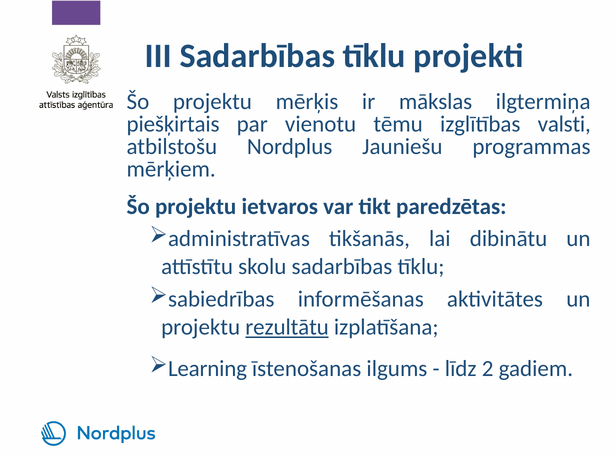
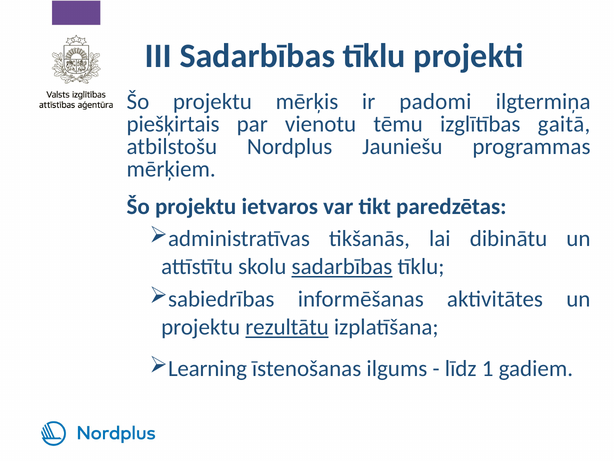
mākslas: mākslas -> padomi
valsti: valsti -> gaitā
sadarbības at (342, 266) underline: none -> present
2: 2 -> 1
